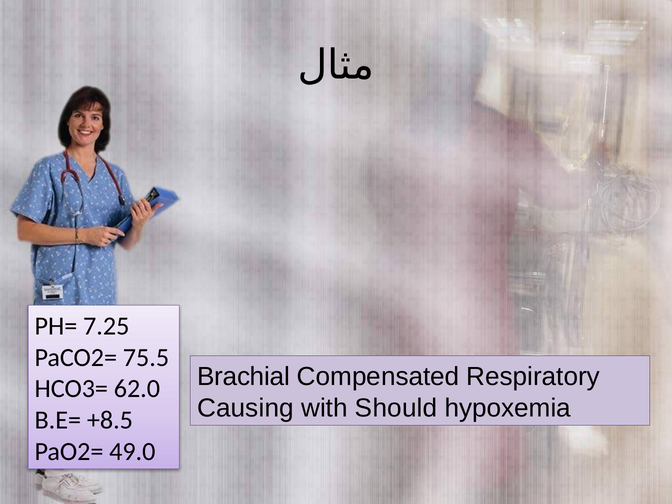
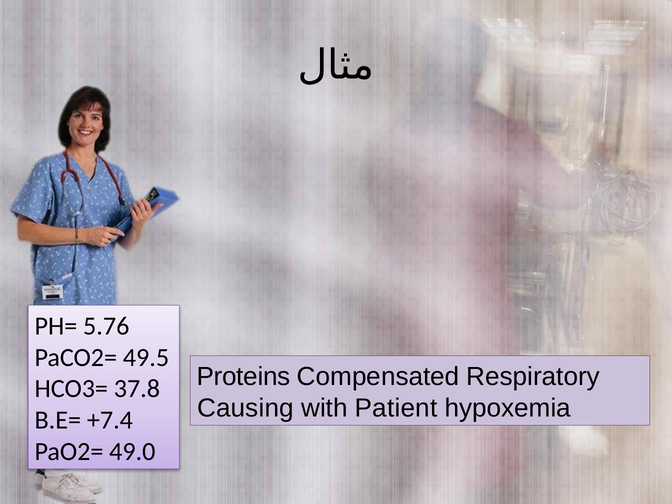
7.25: 7.25 -> 5.76
75.5: 75.5 -> 49.5
Brachial: Brachial -> Proteins
62.0: 62.0 -> 37.8
Should: Should -> Patient
+8.5: +8.5 -> +7.4
